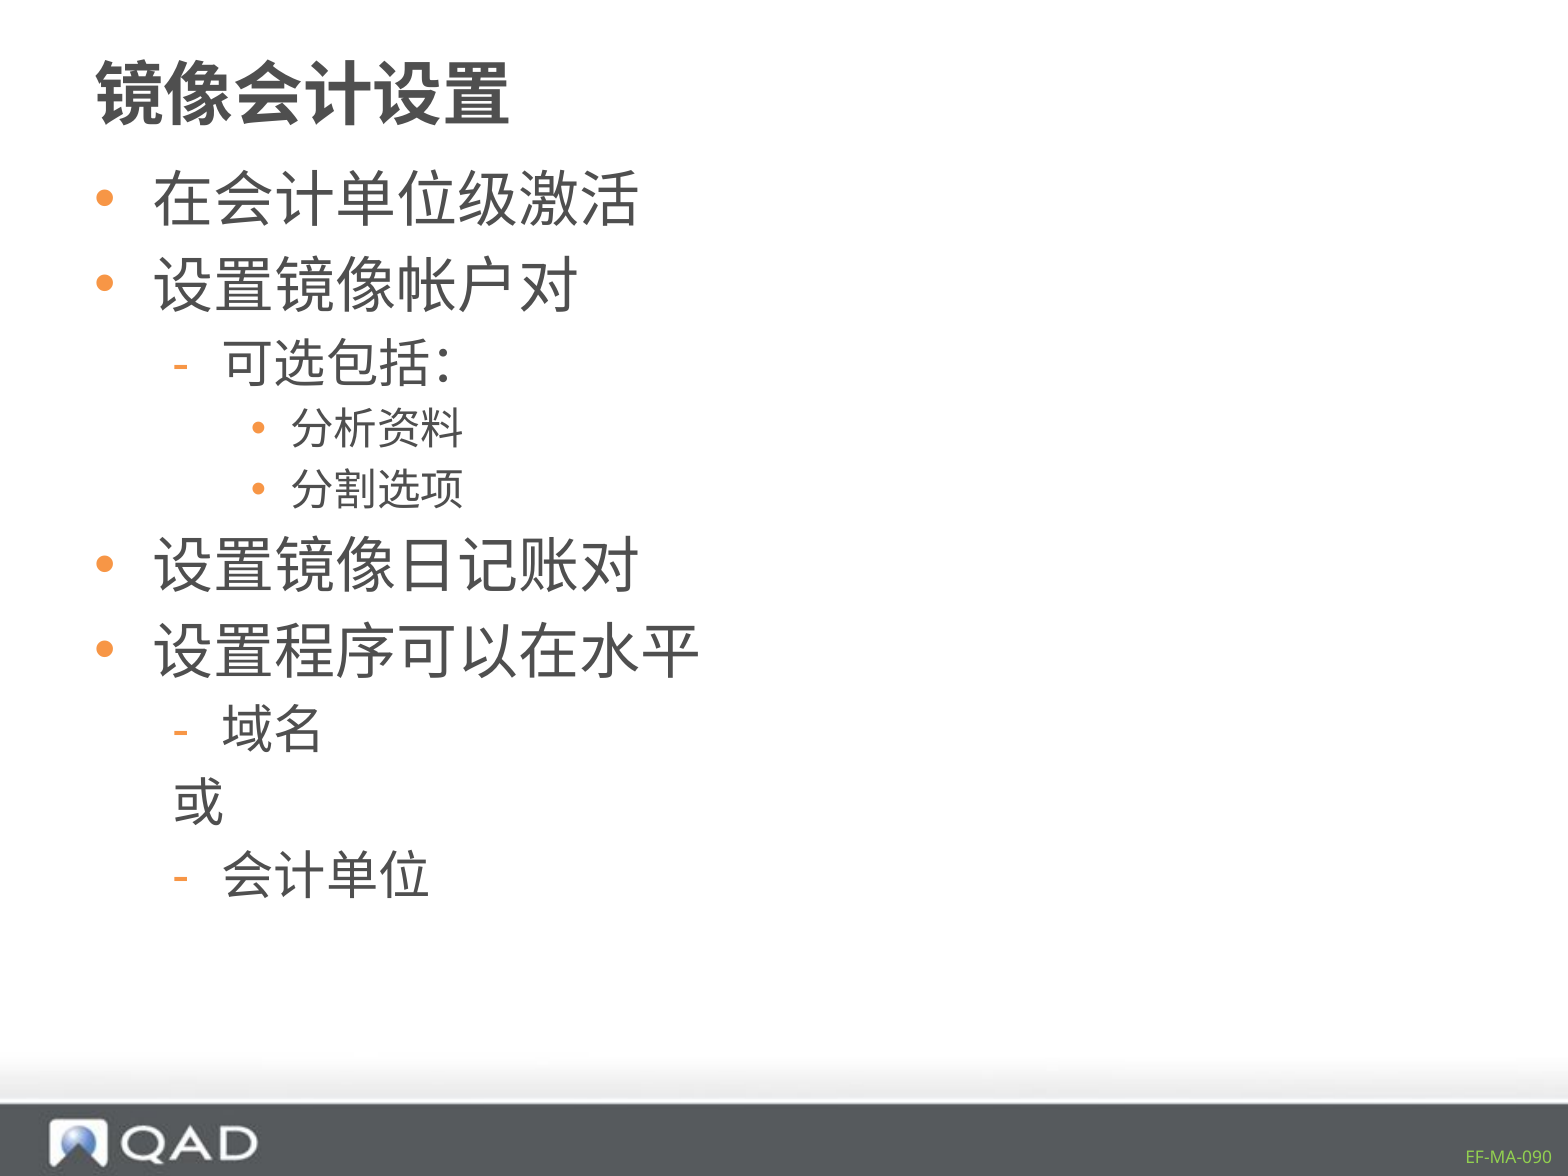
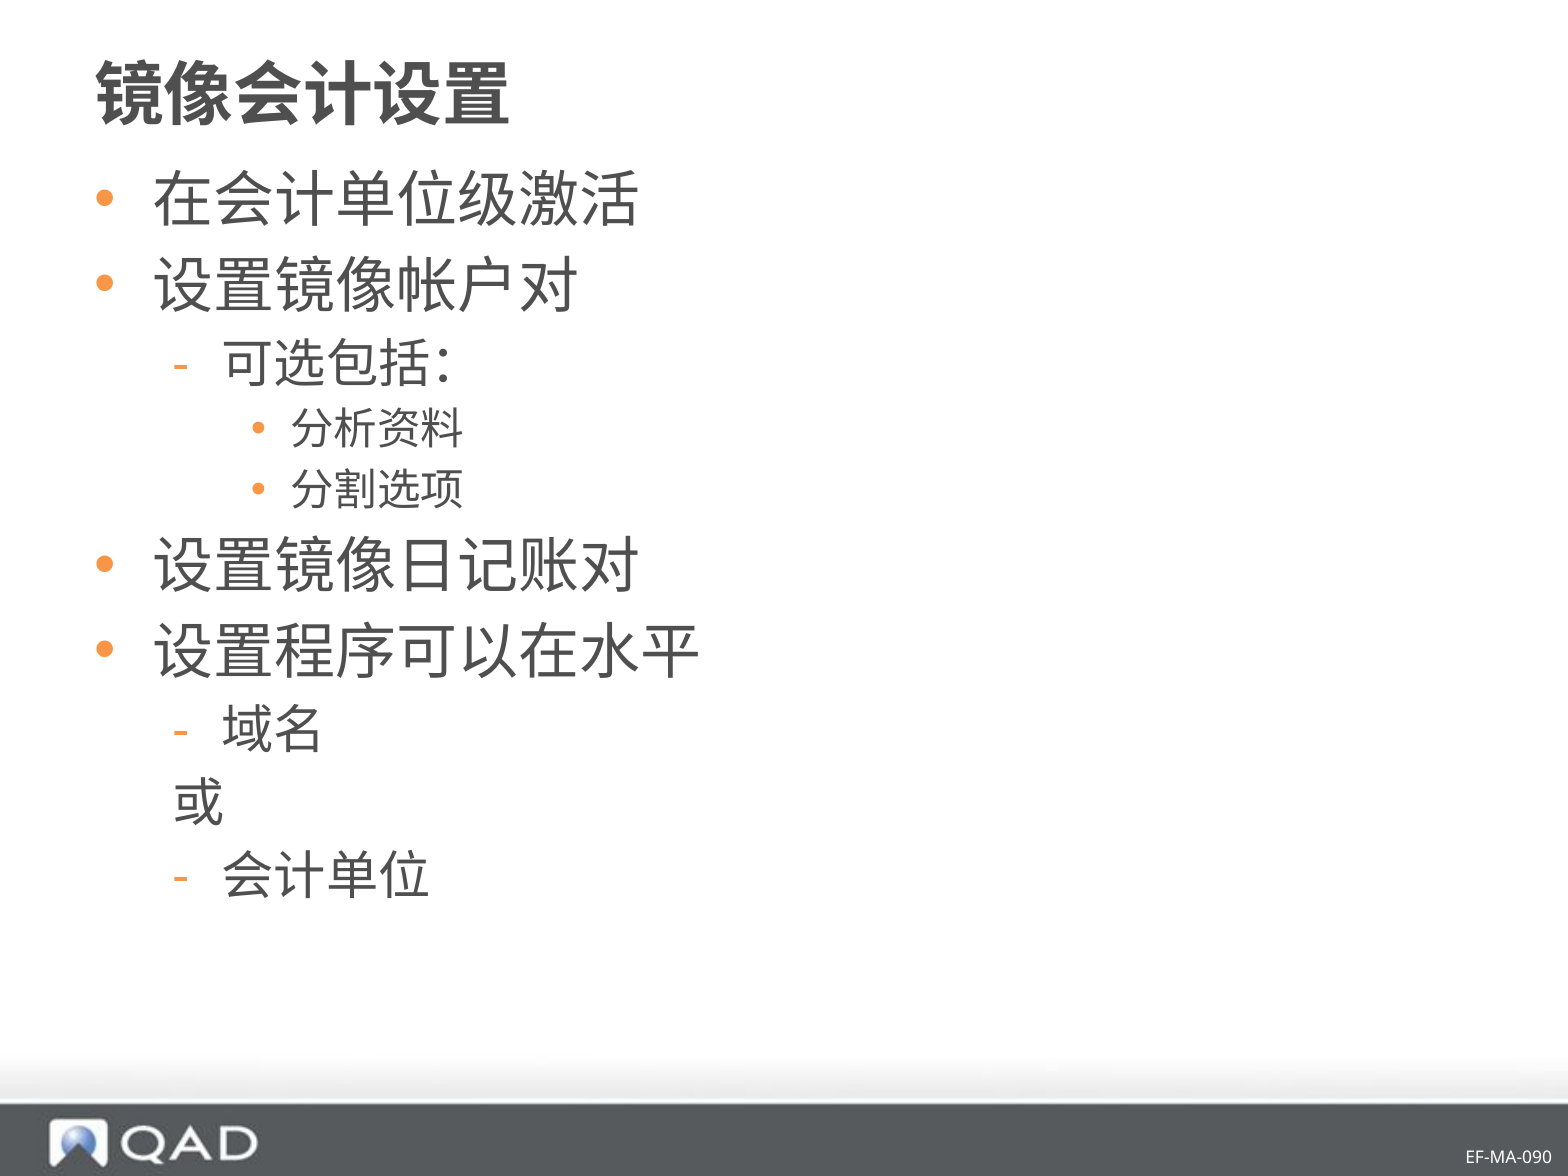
EF-MA-090 colour: light green -> white
